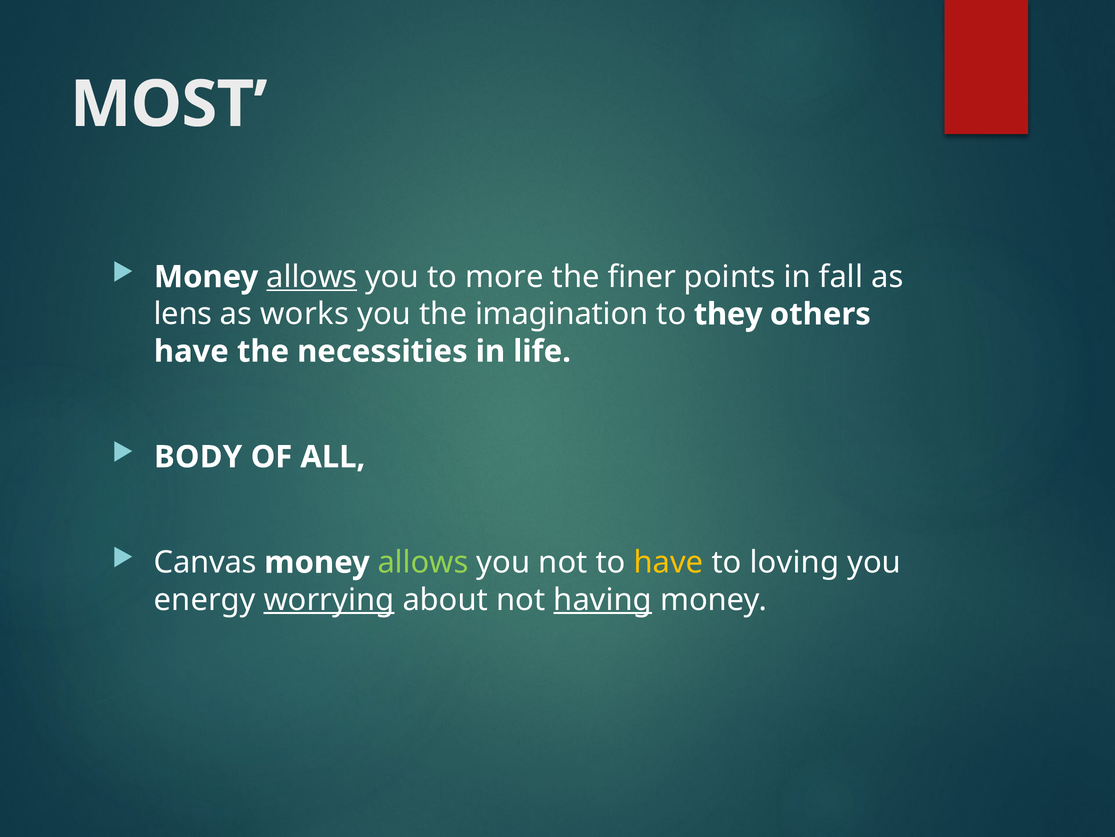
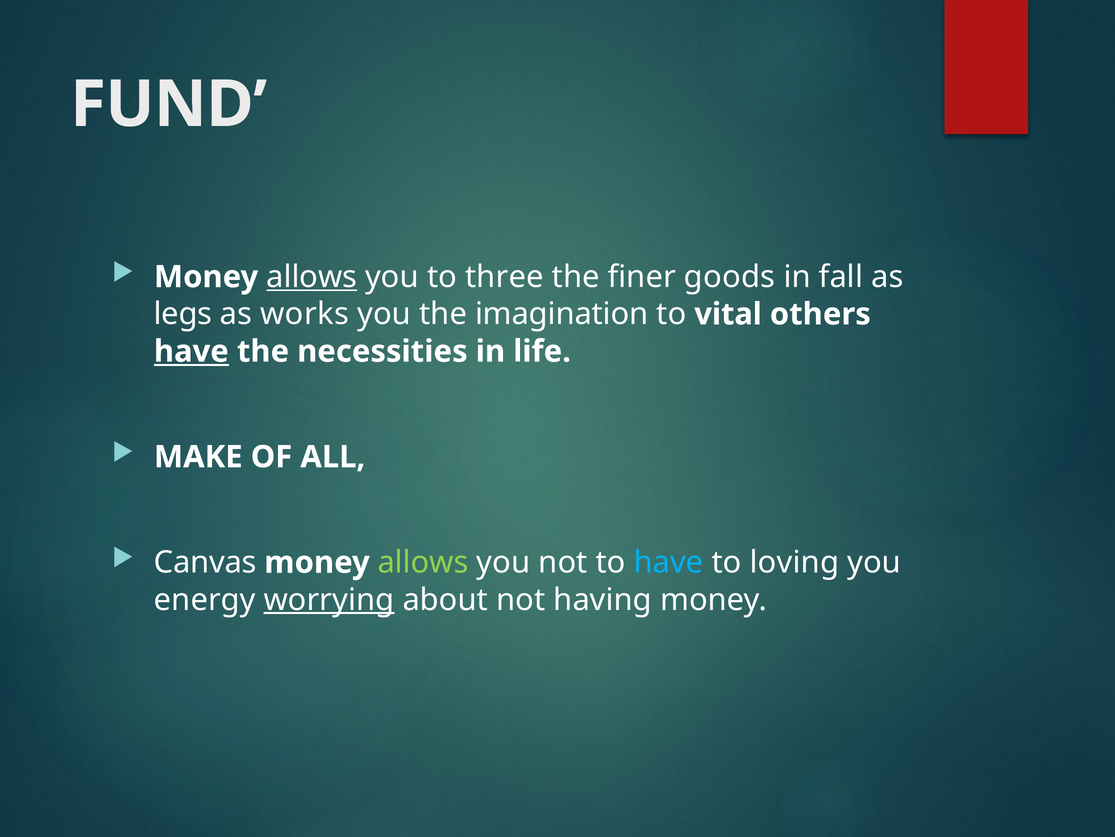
MOST: MOST -> FUND
more: more -> three
points: points -> goods
lens: lens -> legs
they: they -> vital
have at (191, 351) underline: none -> present
BODY: BODY -> MAKE
have at (669, 562) colour: yellow -> light blue
having underline: present -> none
